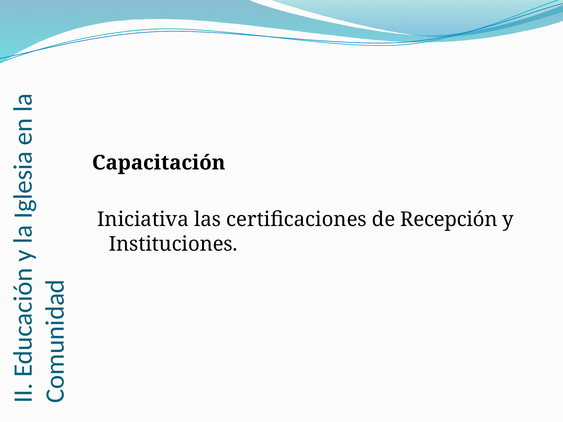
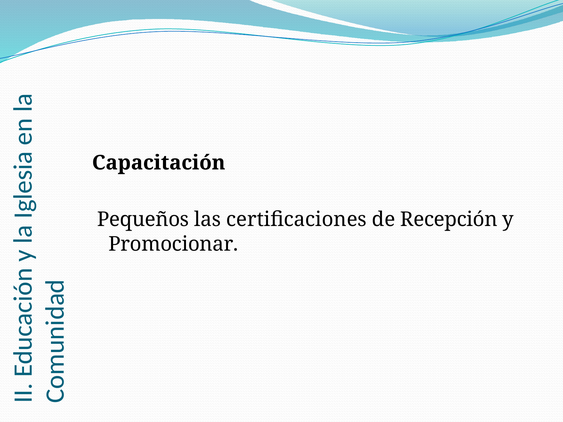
Iniciativa: Iniciativa -> Pequeños
Instituciones: Instituciones -> Promocionar
